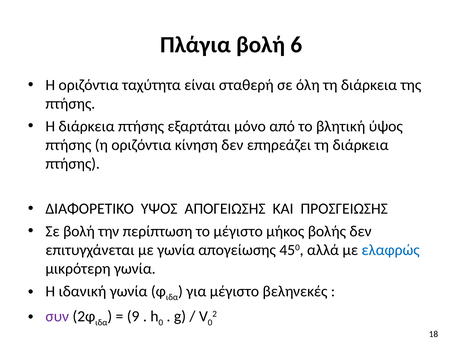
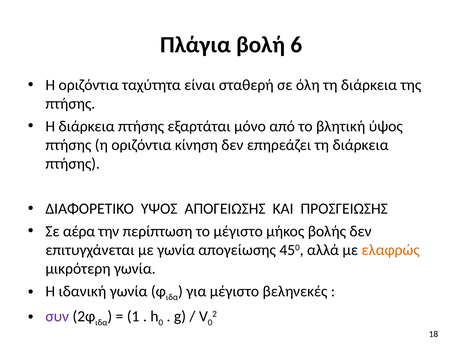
Σε βολή: βολή -> αέρα
ελαφρώς colour: blue -> orange
9: 9 -> 1
